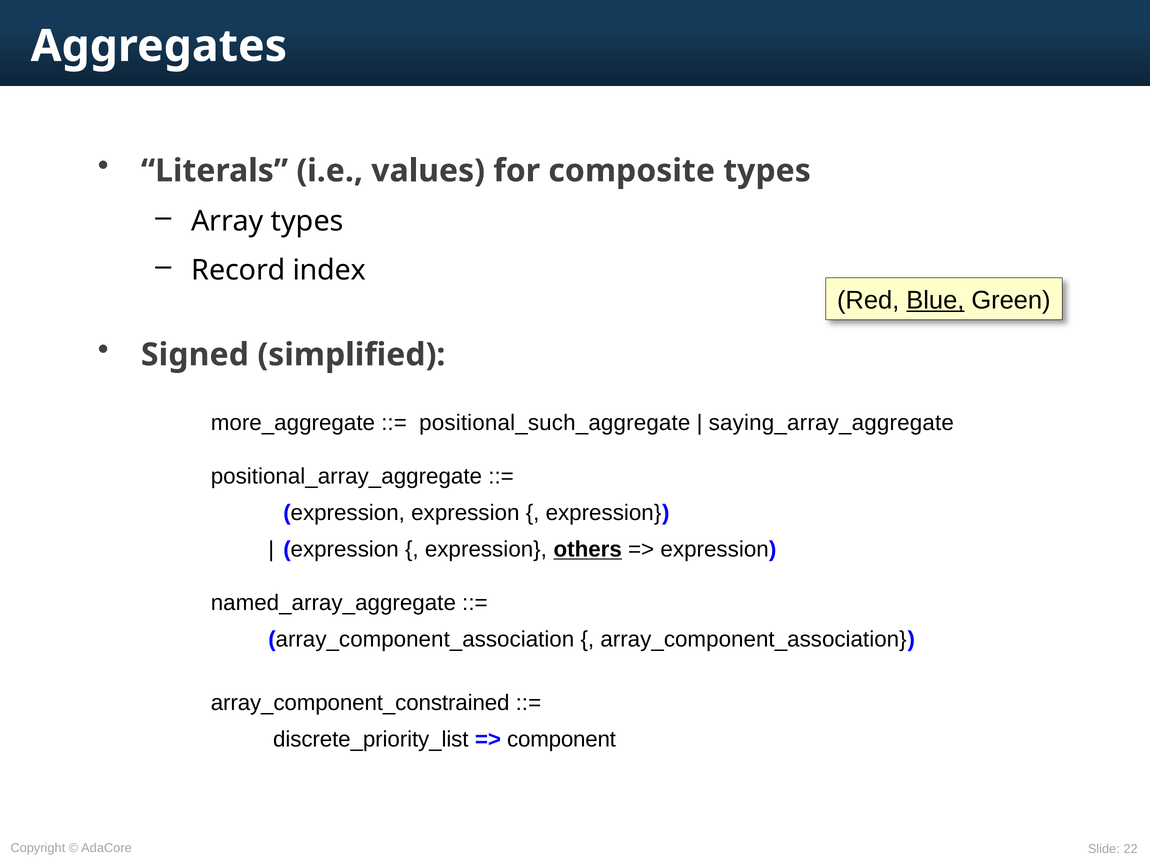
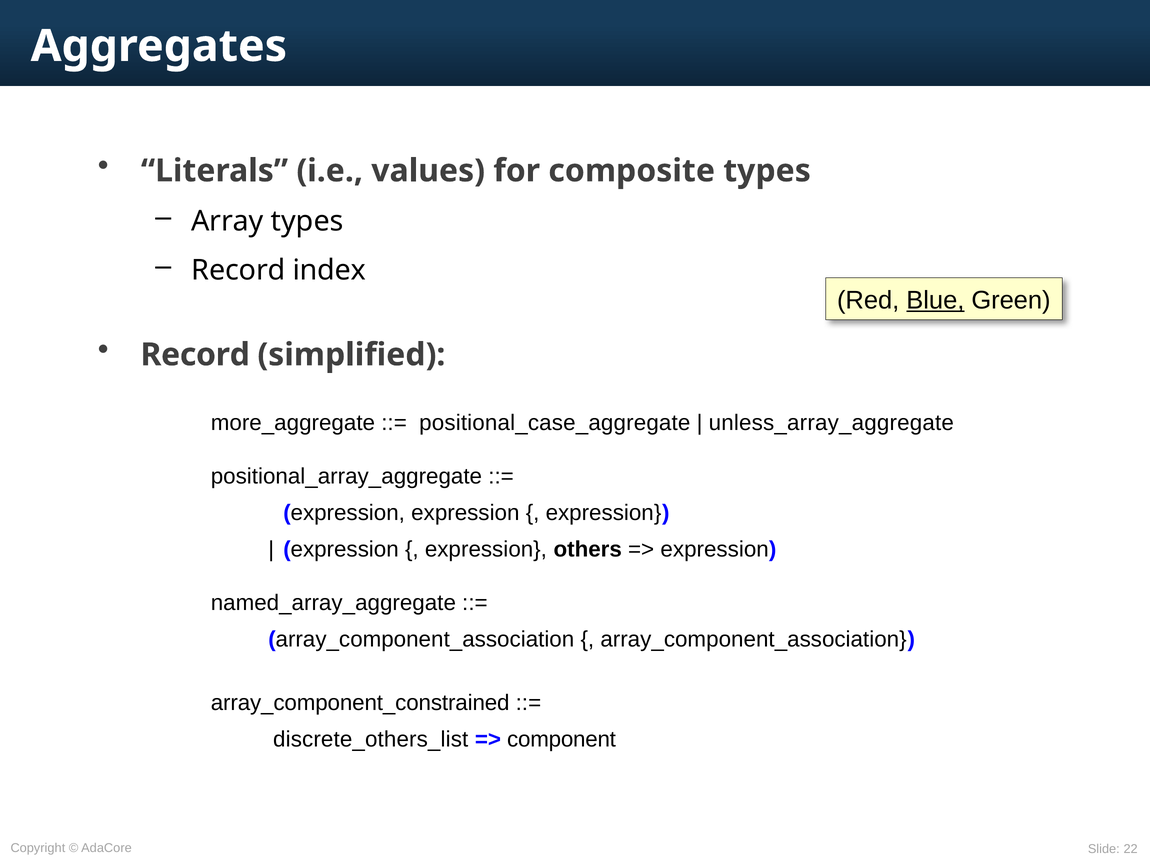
Signed at (195, 355): Signed -> Record
positional_such_aggregate: positional_such_aggregate -> positional_case_aggregate
saying_array_aggregate: saying_array_aggregate -> unless_array_aggregate
others underline: present -> none
discrete_priority_list: discrete_priority_list -> discrete_others_list
